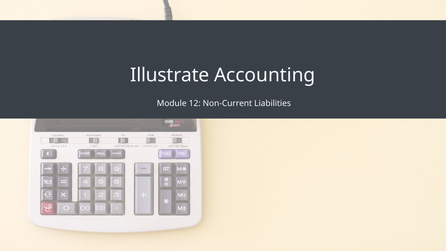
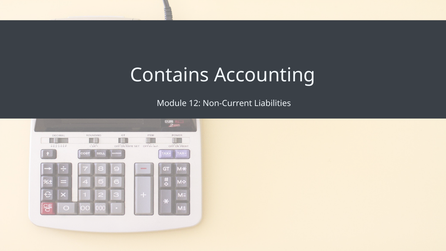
Illustrate: Illustrate -> Contains
